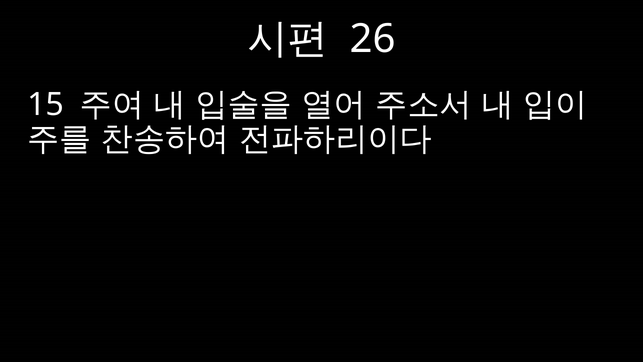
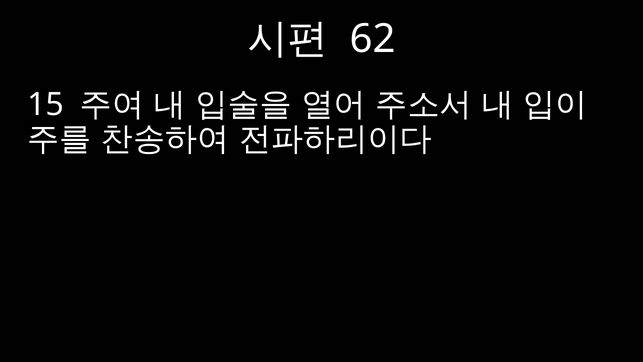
26: 26 -> 62
